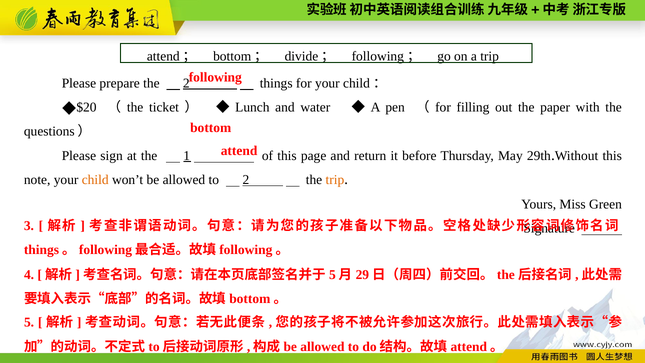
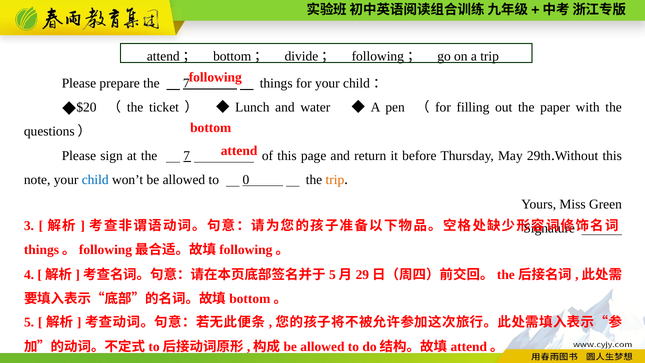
prepare the 2: 2 -> 7
at the 1: 1 -> 7
child at (95, 180) colour: orange -> blue
to 2: 2 -> 0
